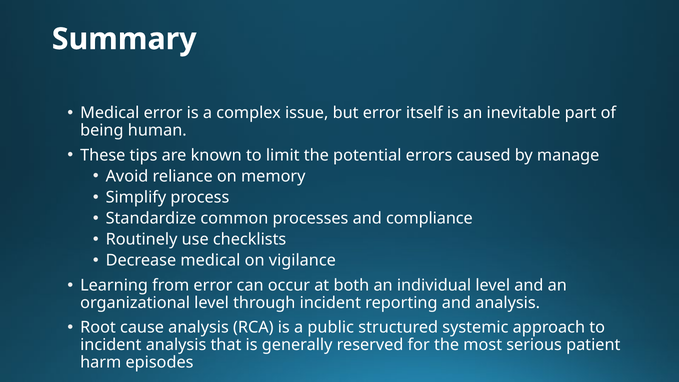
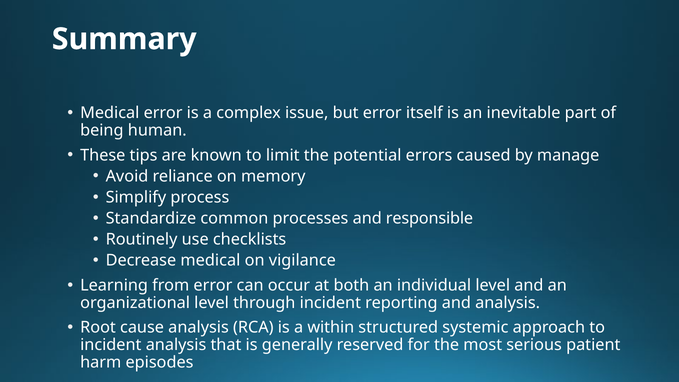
compliance: compliance -> responsible
public: public -> within
